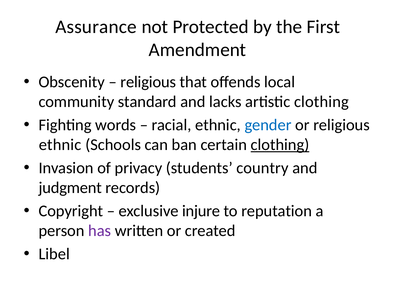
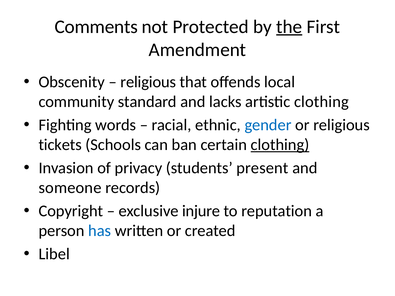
Assurance: Assurance -> Comments
the underline: none -> present
ethnic at (60, 145): ethnic -> tickets
country: country -> present
judgment: judgment -> someone
has colour: purple -> blue
